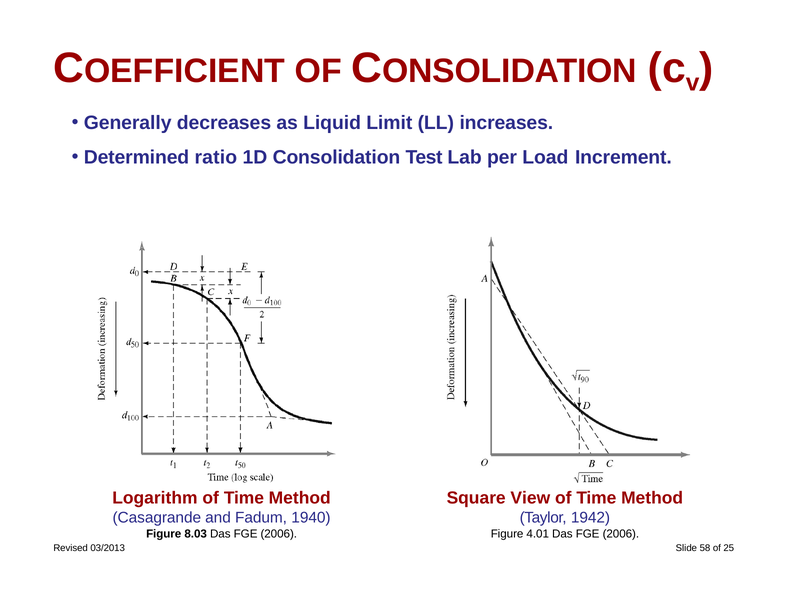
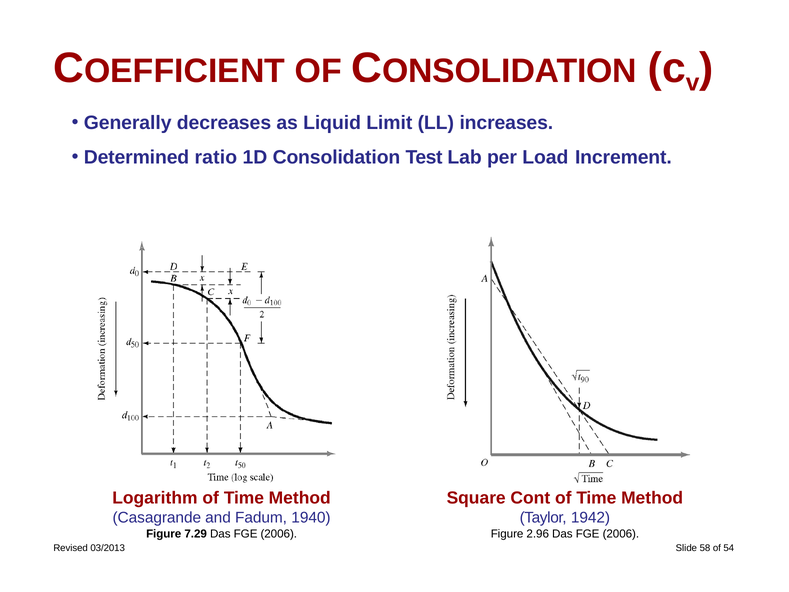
View: View -> Cont
8.03: 8.03 -> 7.29
4.01: 4.01 -> 2.96
25: 25 -> 54
